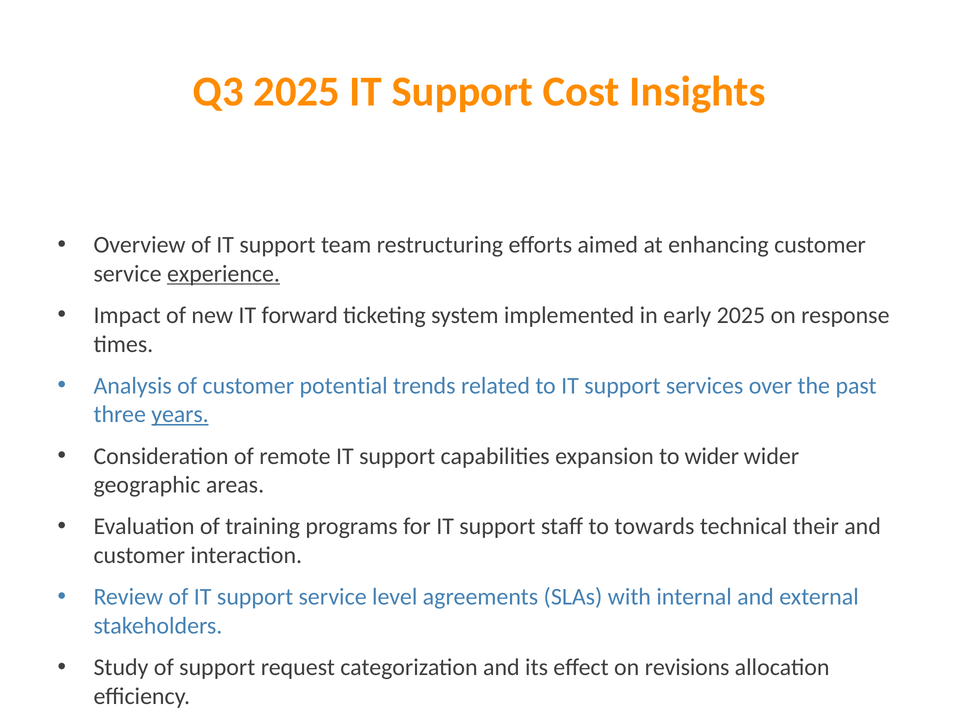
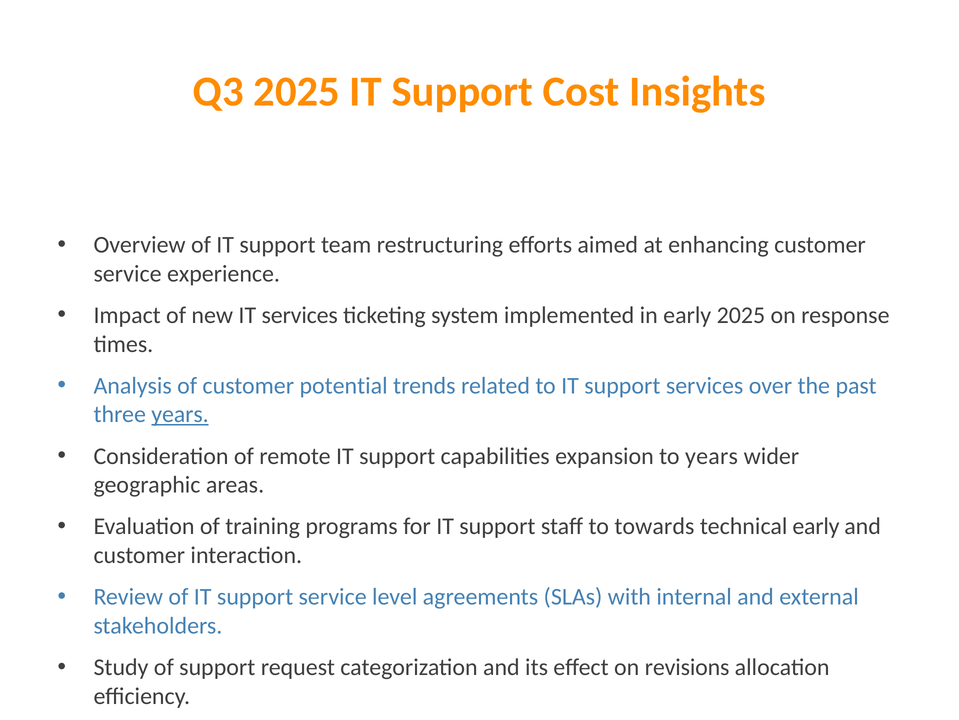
experience underline: present -> none
IT forward: forward -> services
to wider: wider -> years
technical their: their -> early
